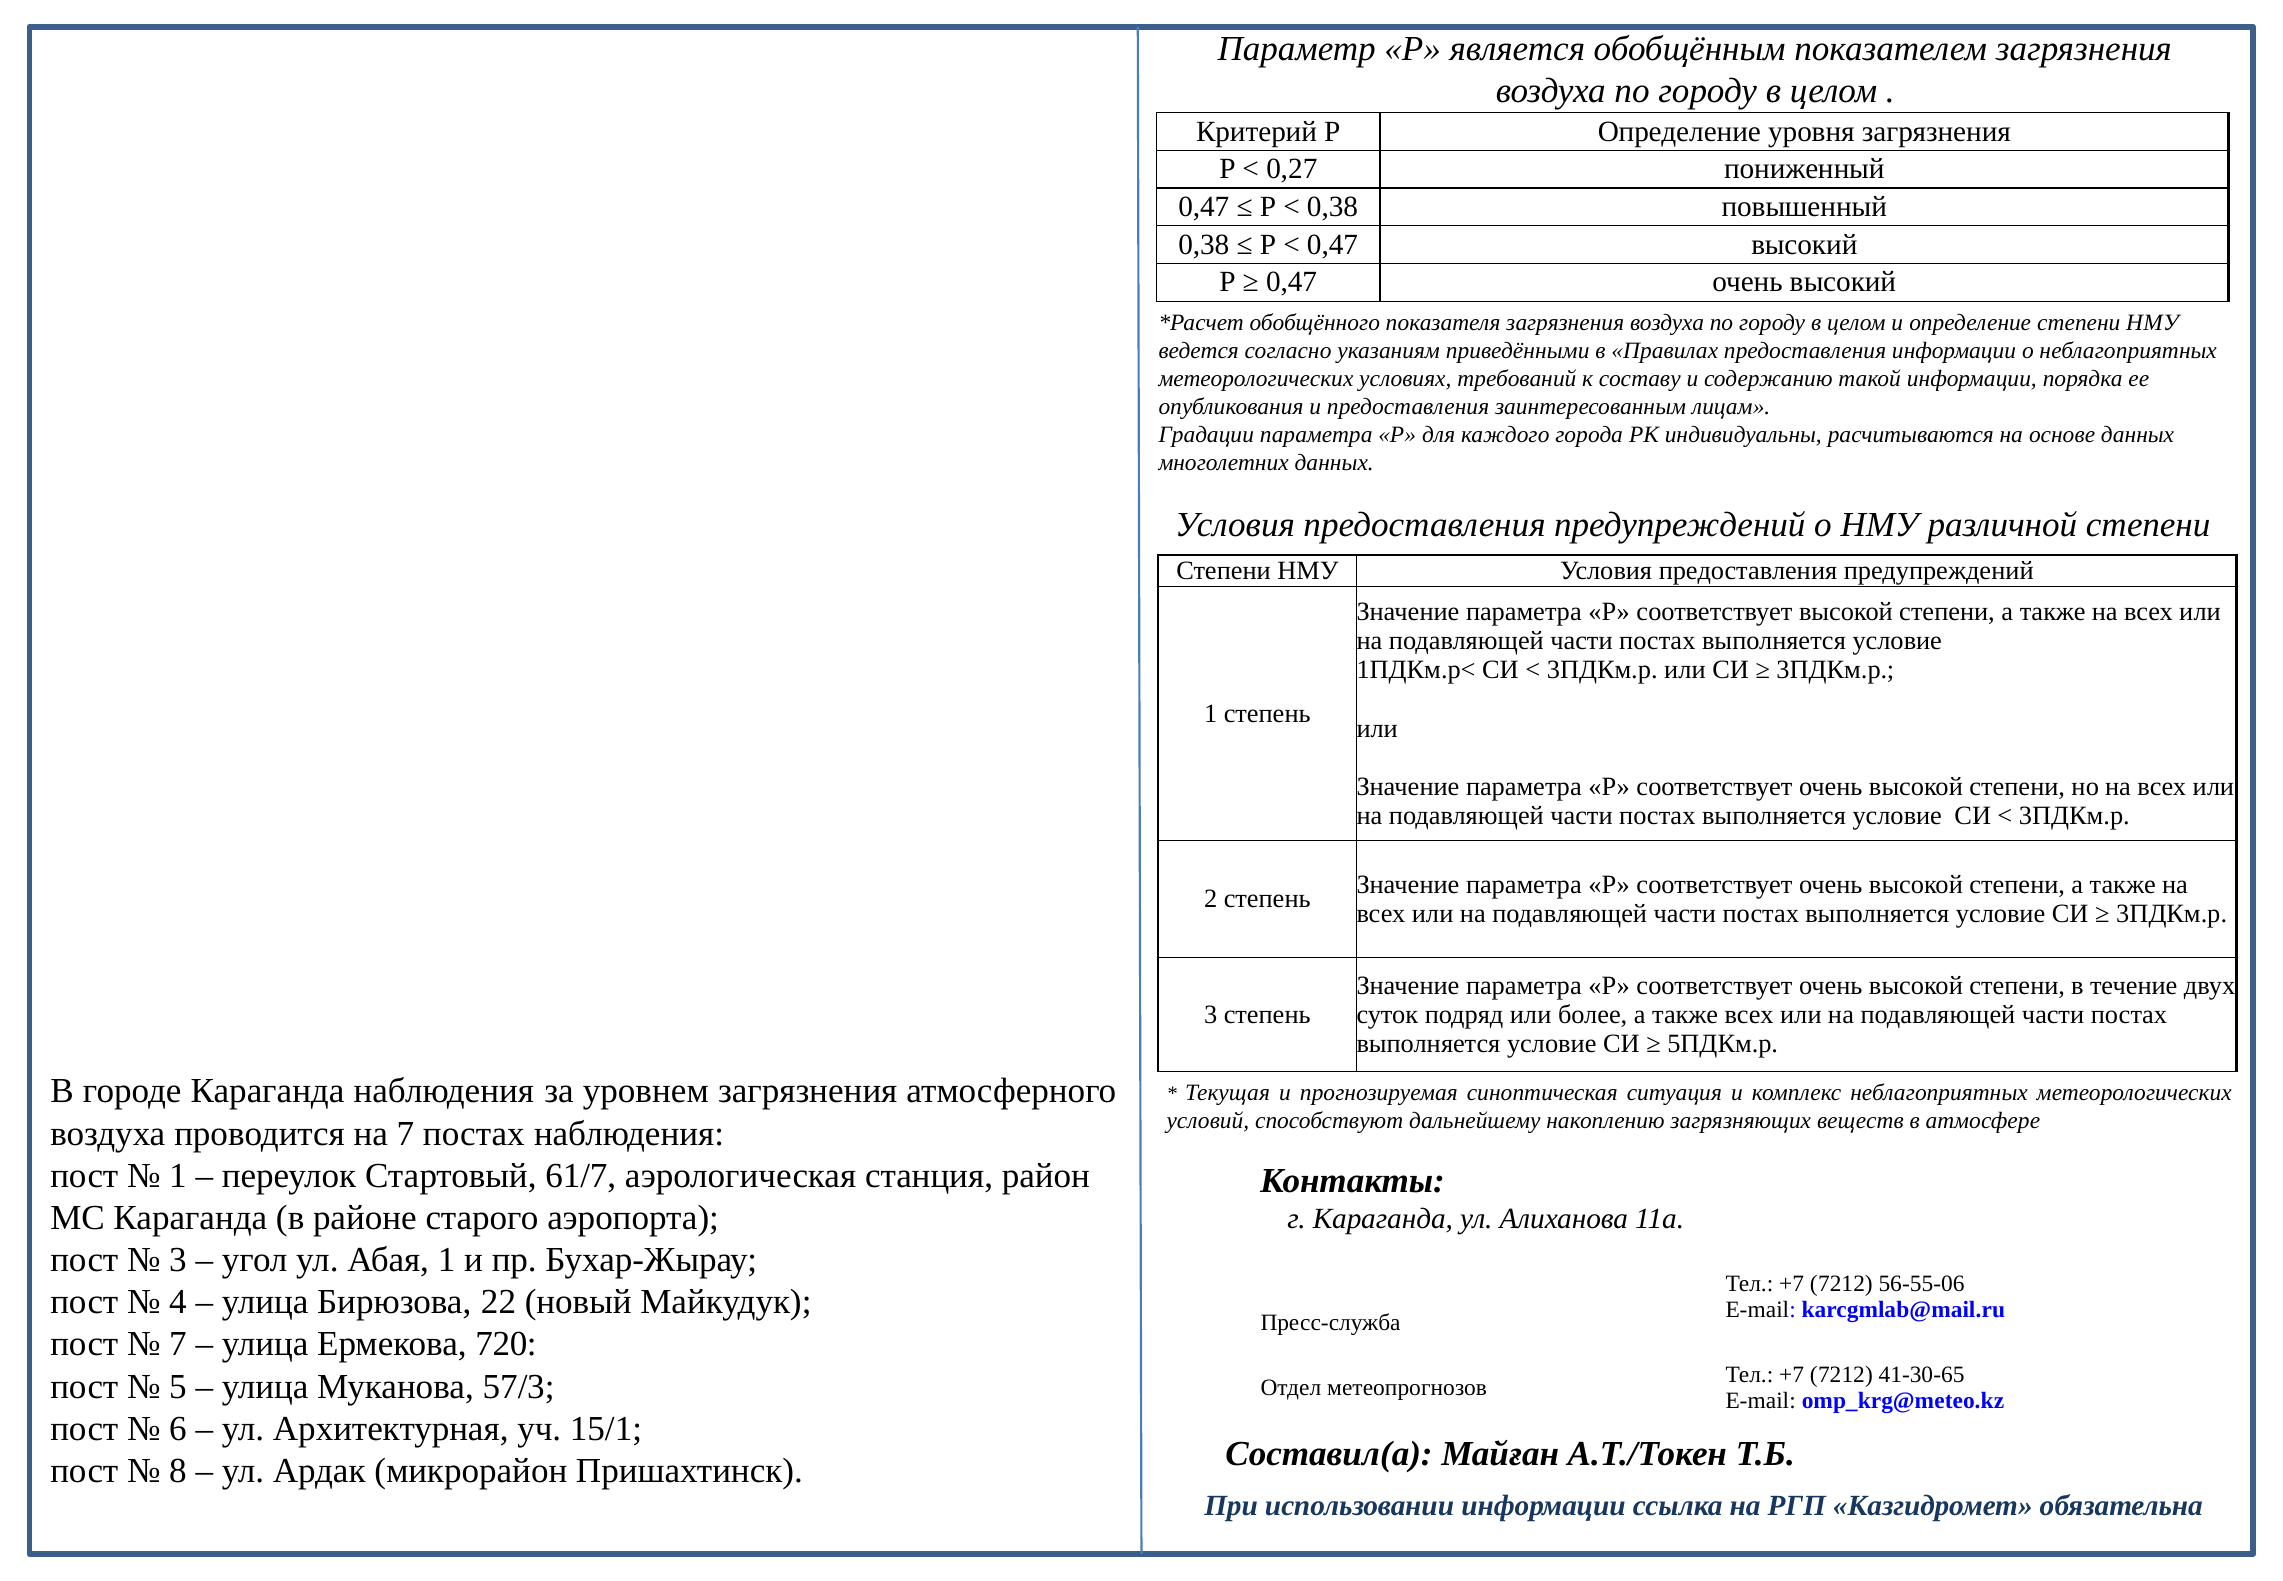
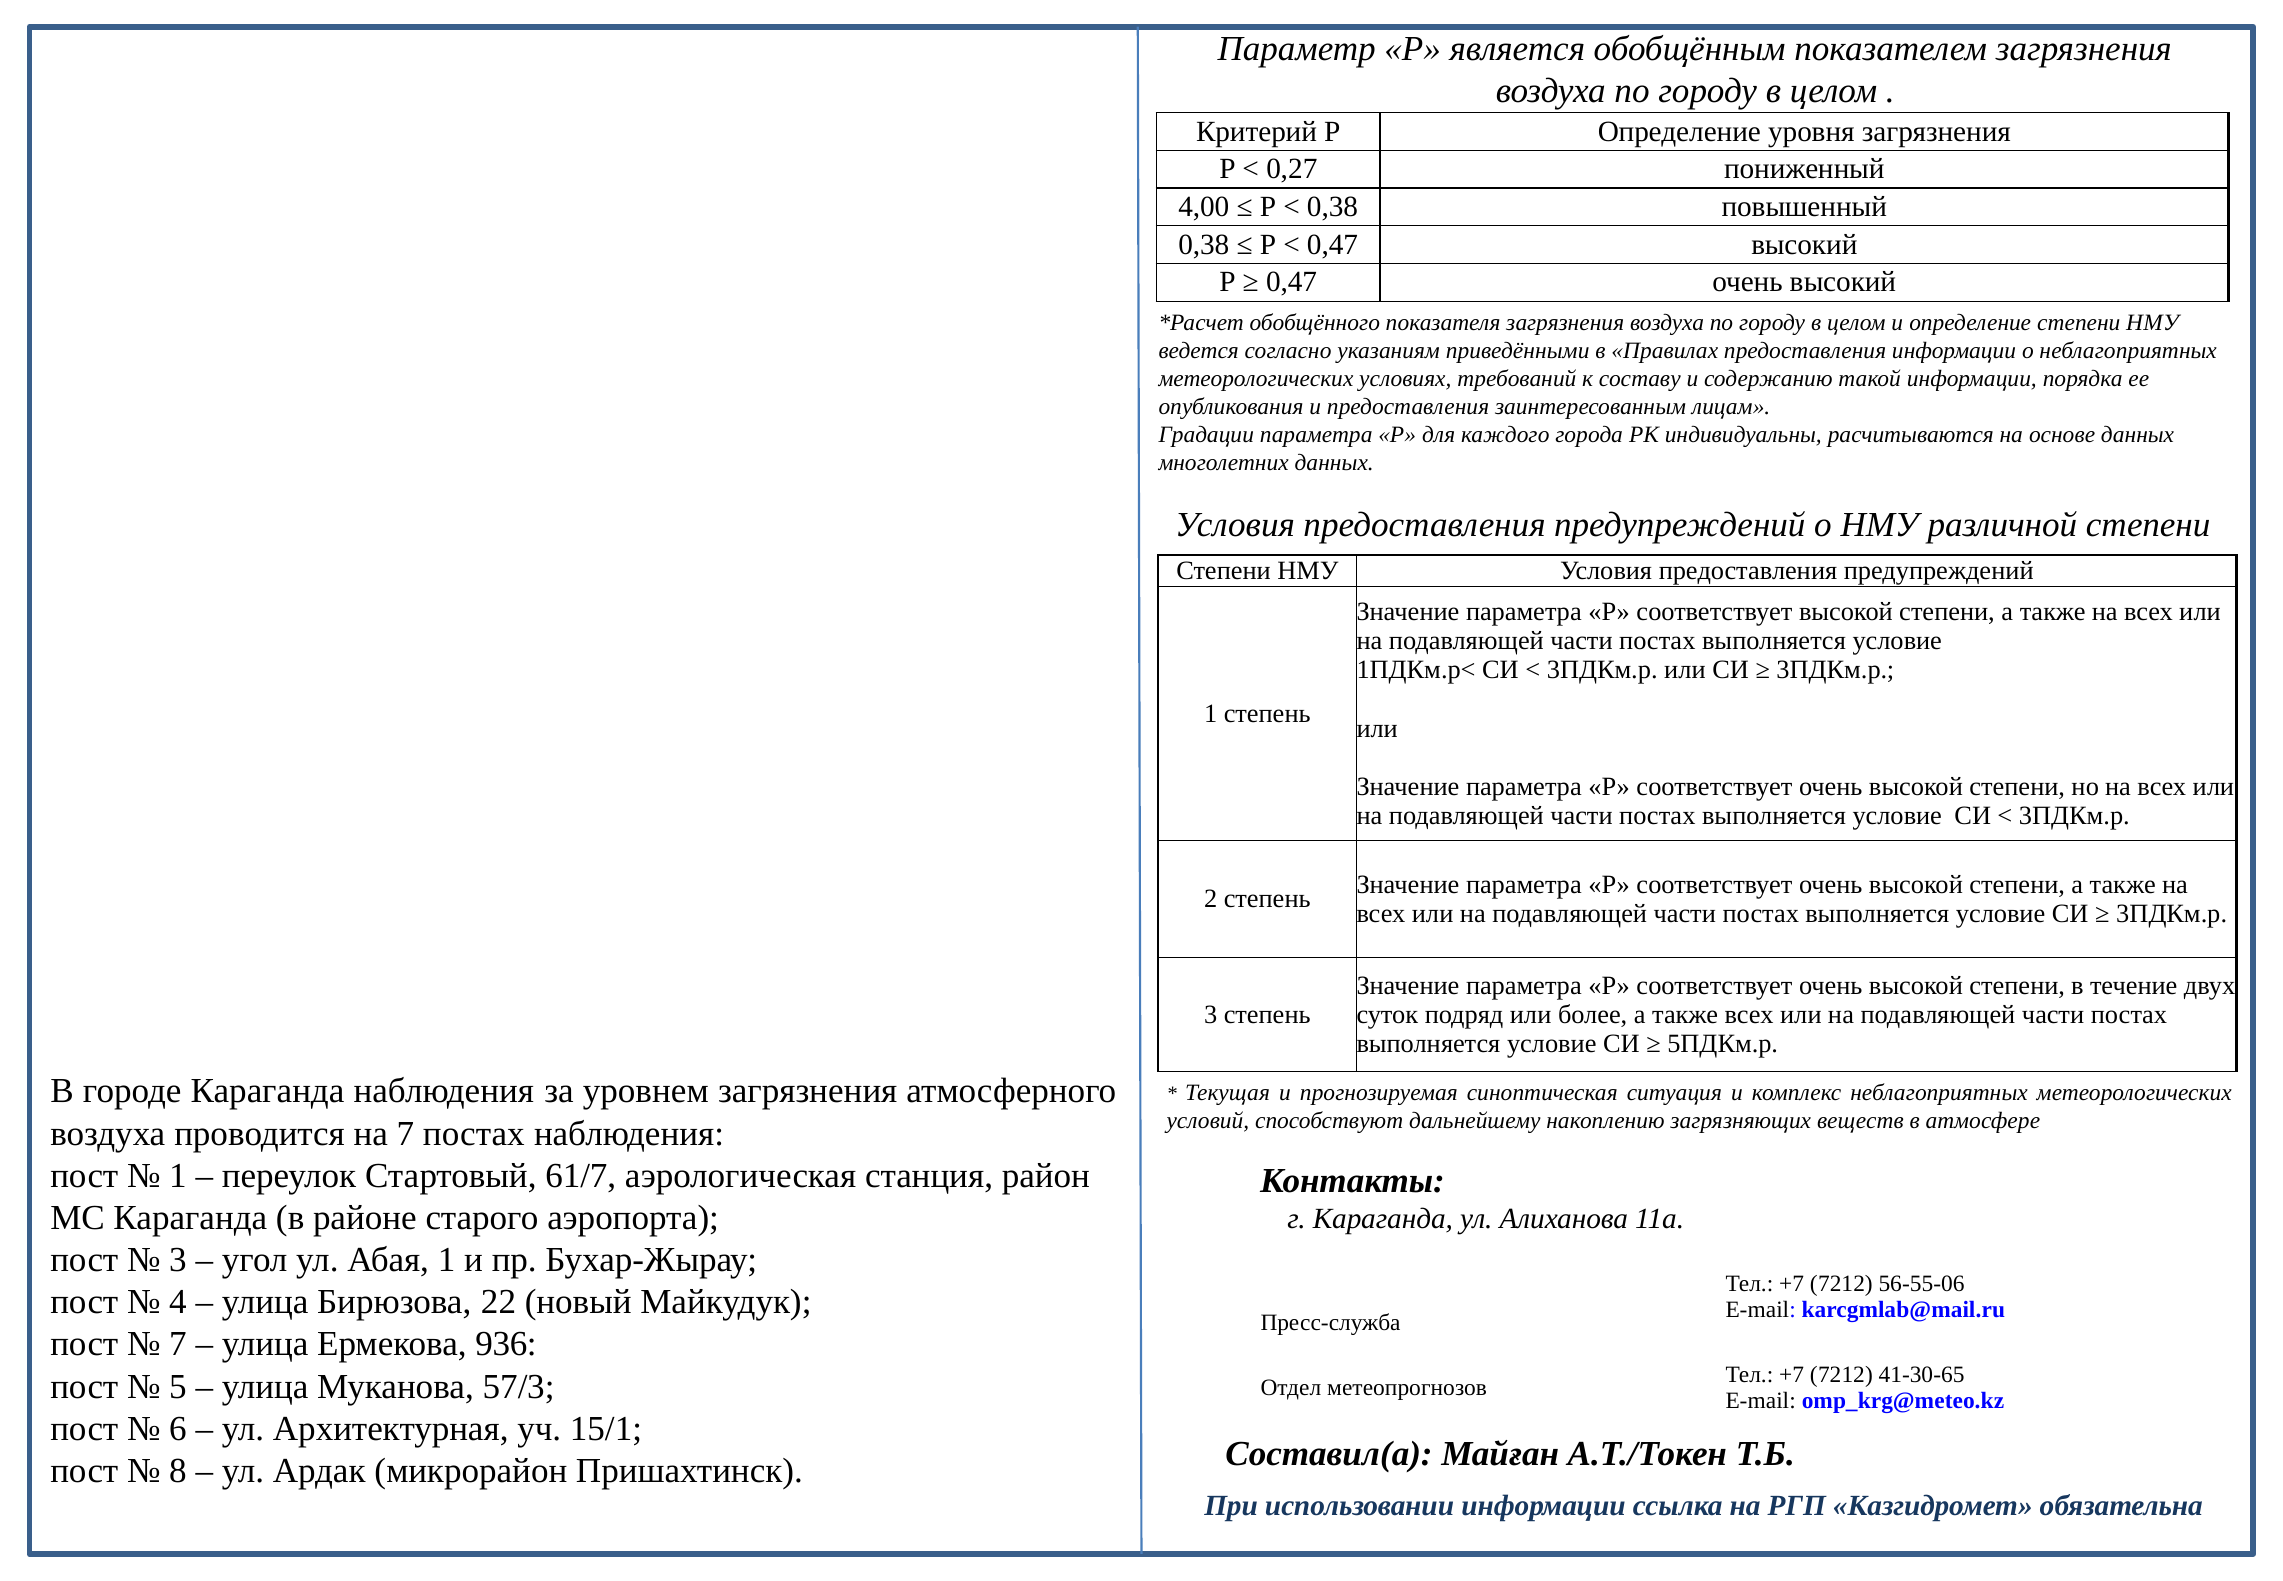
0,47 at (1204, 207): 0,47 -> 4,00
720: 720 -> 936
